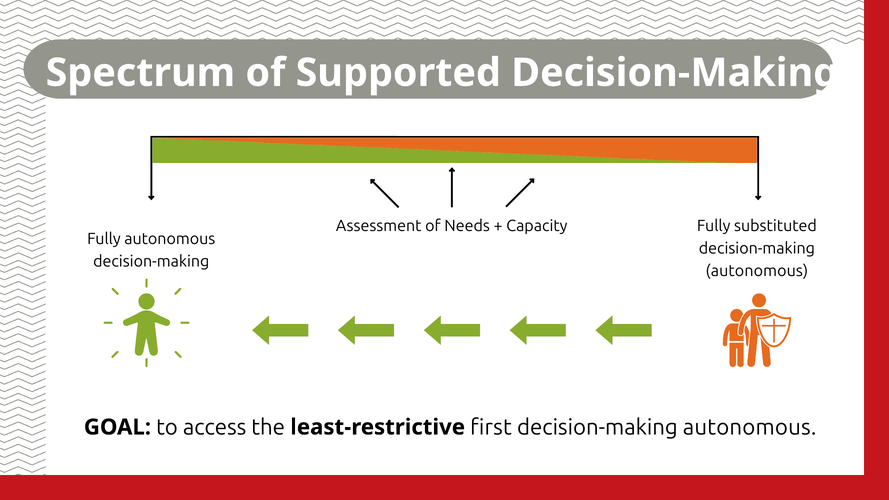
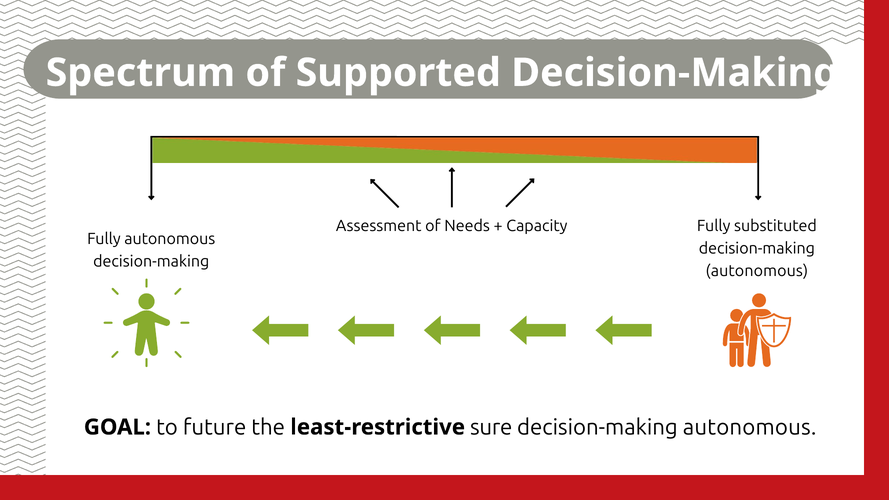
access: access -> future
first: first -> sure
